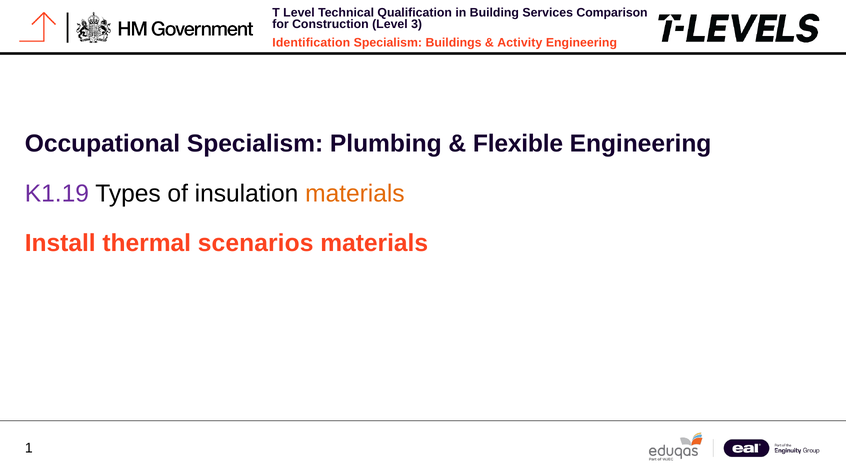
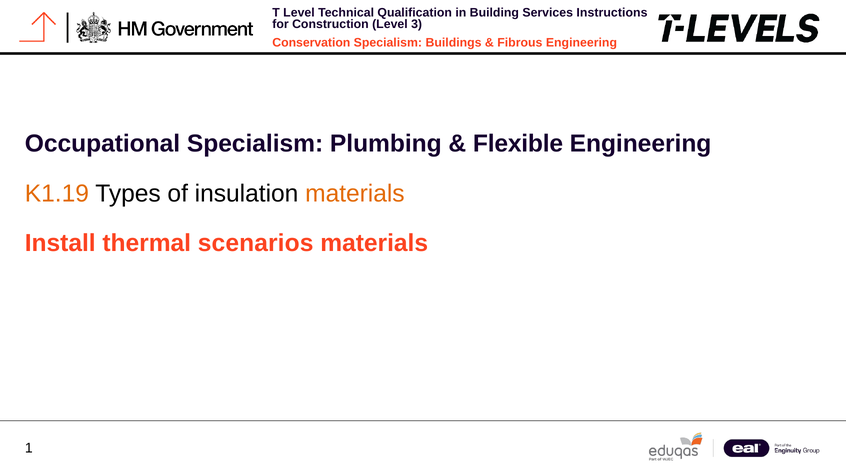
Comparison: Comparison -> Instructions
Identification: Identification -> Conservation
Activity: Activity -> Fibrous
K1.19 colour: purple -> orange
